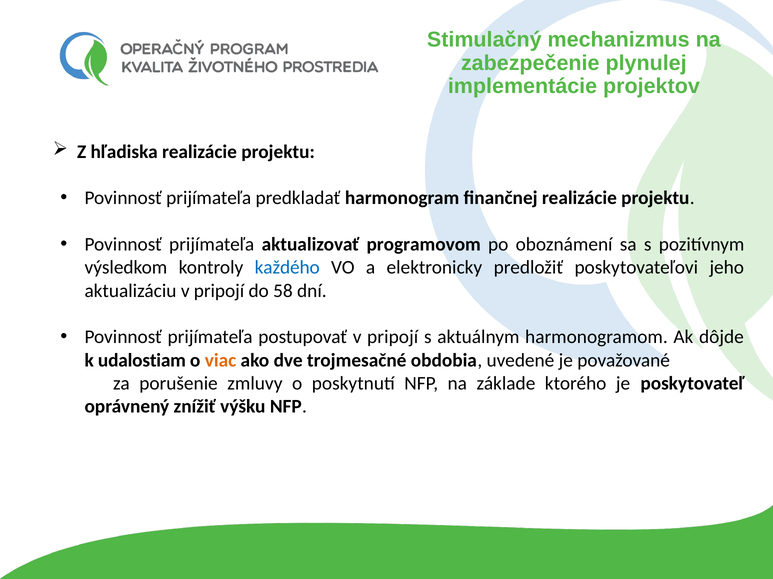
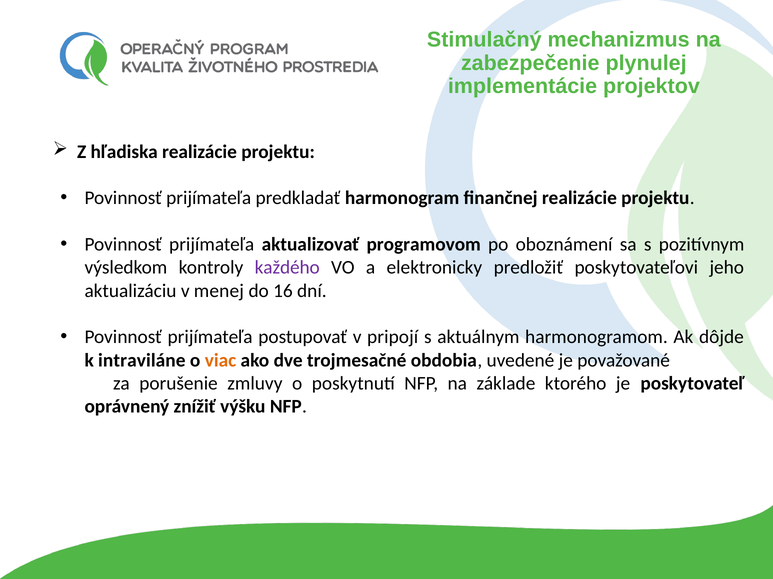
každého colour: blue -> purple
aktualizáciu v pripojí: pripojí -> menej
58: 58 -> 16
udalostiam: udalostiam -> intraviláne
